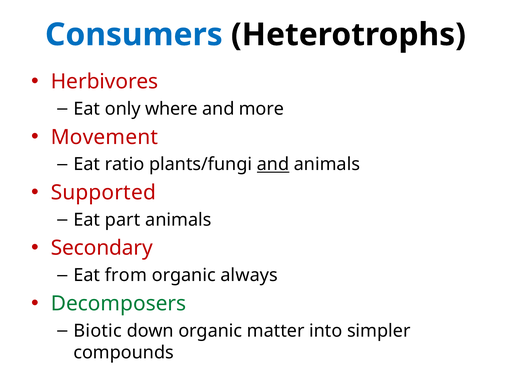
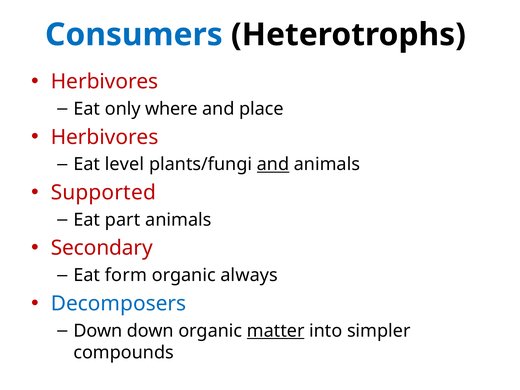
more: more -> place
Movement at (104, 137): Movement -> Herbivores
ratio: ratio -> level
from: from -> form
Decomposers colour: green -> blue
Biotic at (98, 331): Biotic -> Down
matter underline: none -> present
